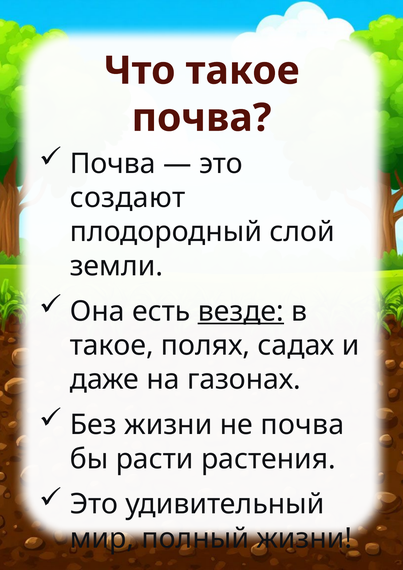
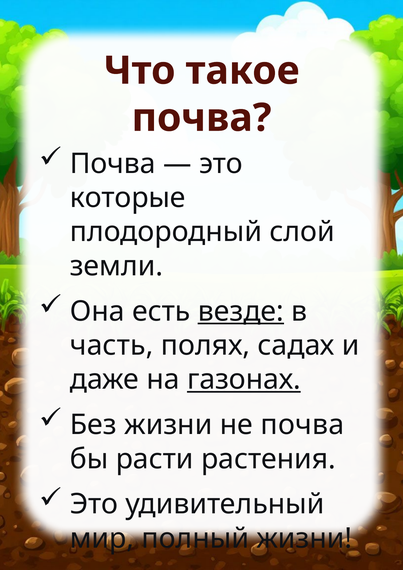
создают: создают -> которые
такое at (112, 345): такое -> часть
газонах underline: none -> present
